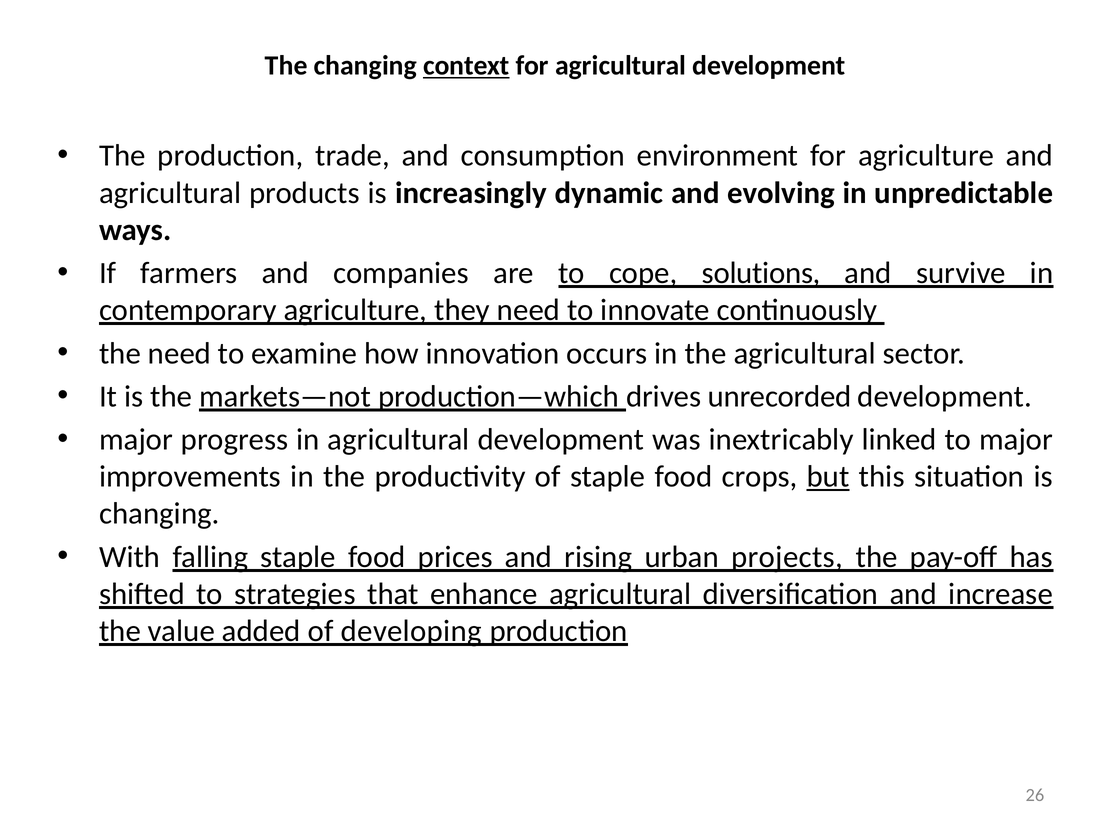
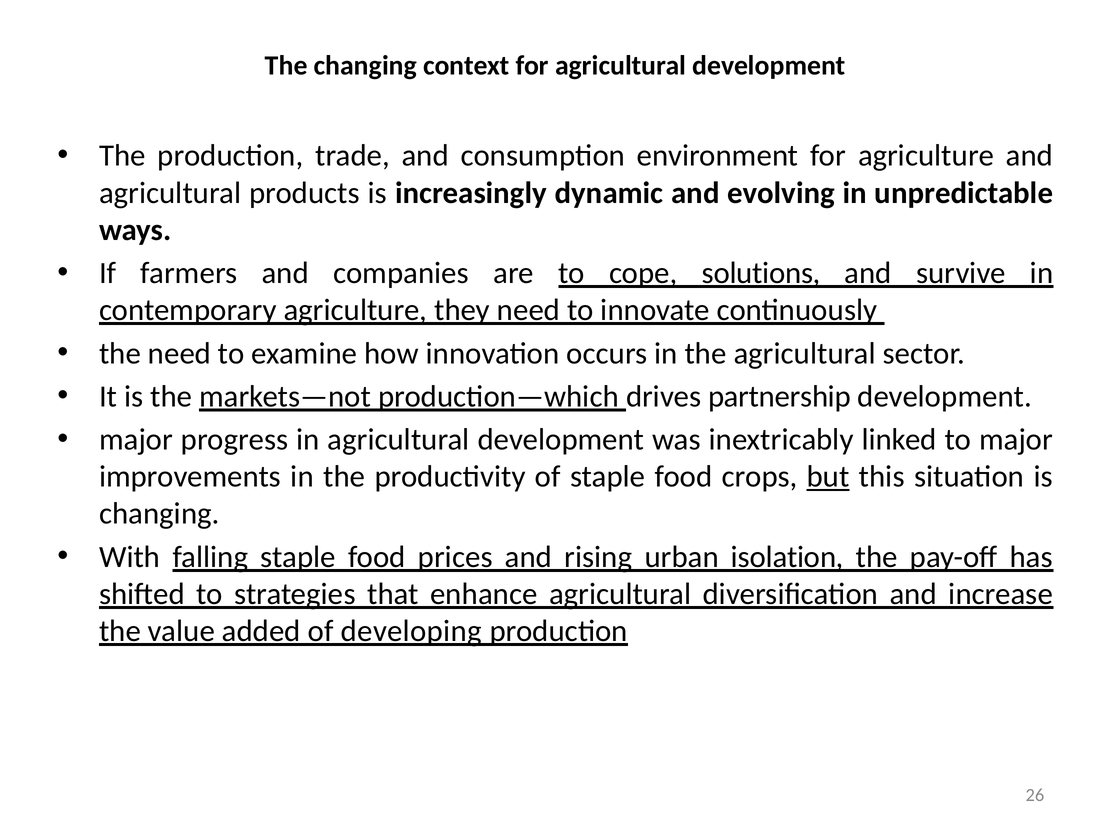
context underline: present -> none
unrecorded: unrecorded -> partnership
projects: projects -> isolation
